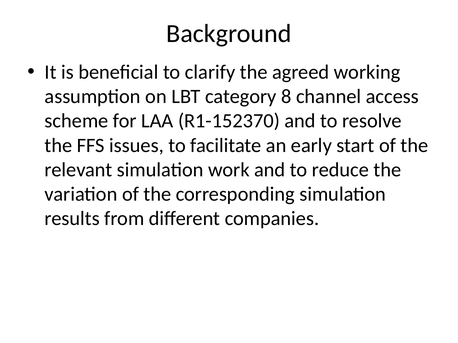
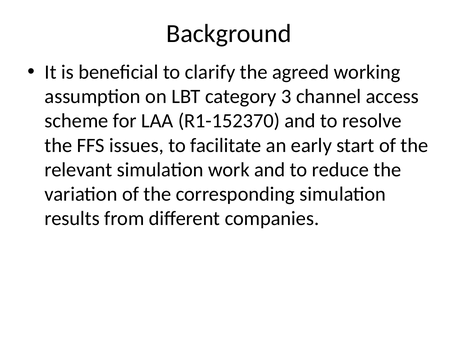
8: 8 -> 3
